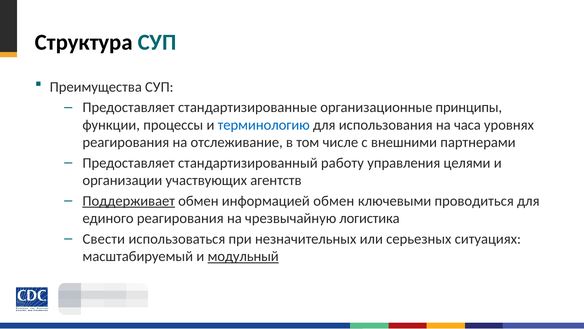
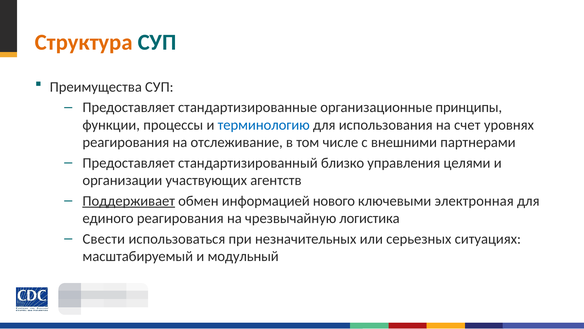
Структура colour: black -> orange
часа: часа -> счет
работу: работу -> близко
информацией обмен: обмен -> нового
проводиться: проводиться -> электронная
модульный underline: present -> none
